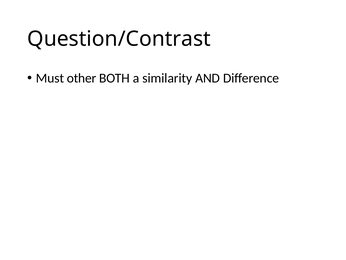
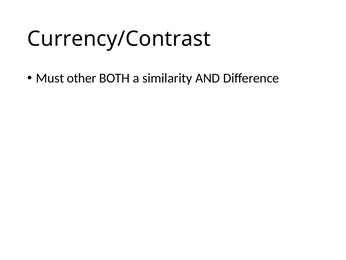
Question/Contrast: Question/Contrast -> Currency/Contrast
